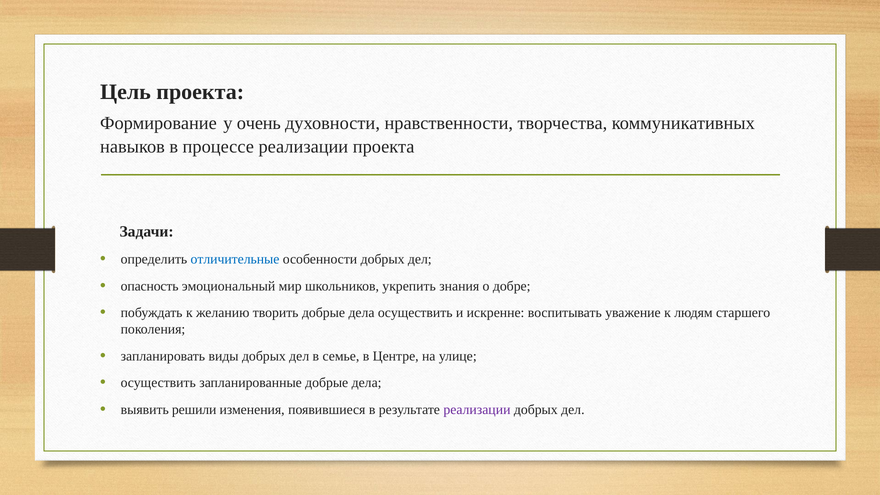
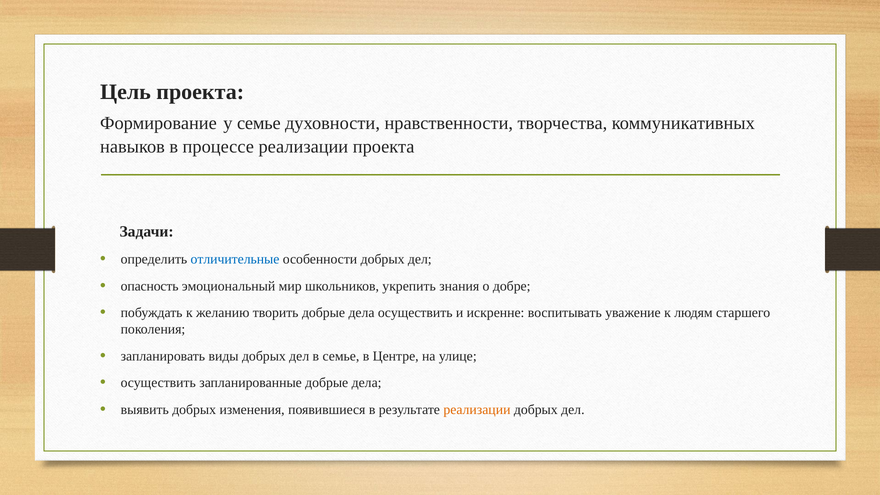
у очень: очень -> семье
выявить решили: решили -> добрых
реализации at (477, 410) colour: purple -> orange
